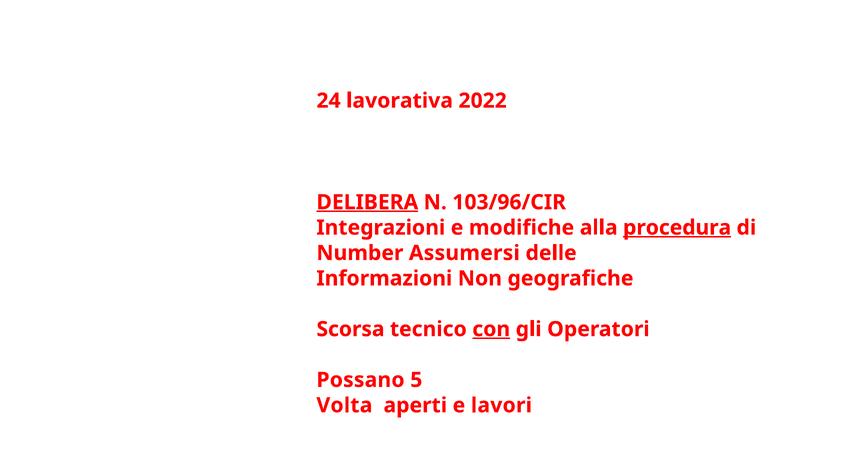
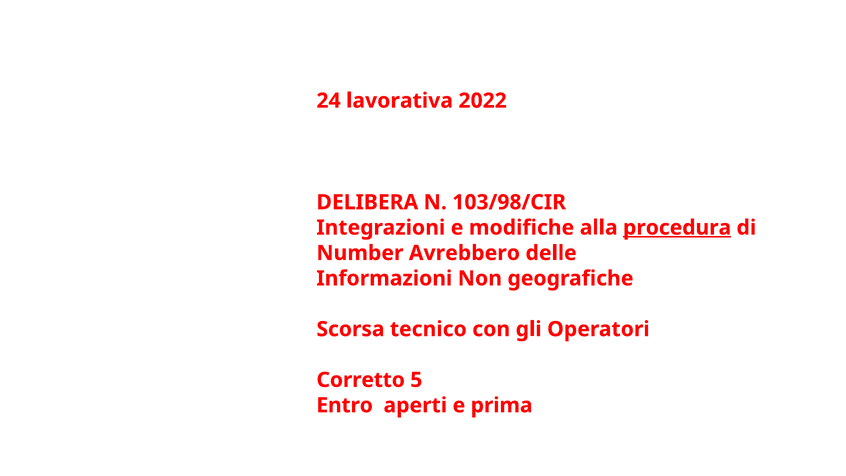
DELIBERA underline: present -> none
103/96/CIR: 103/96/CIR -> 103/98/CIR
Assumersi: Assumersi -> Avrebbero
con underline: present -> none
Possano: Possano -> Corretto
Volta: Volta -> Entro
lavori: lavori -> prima
